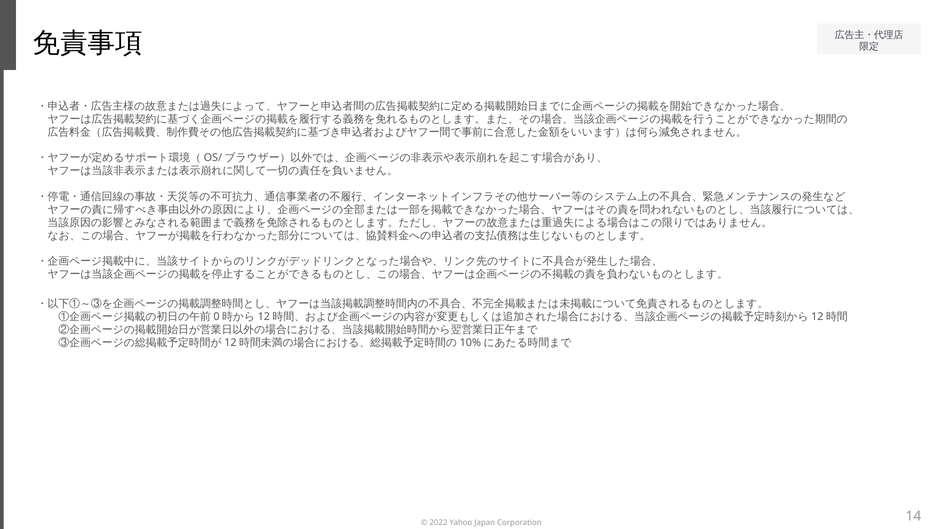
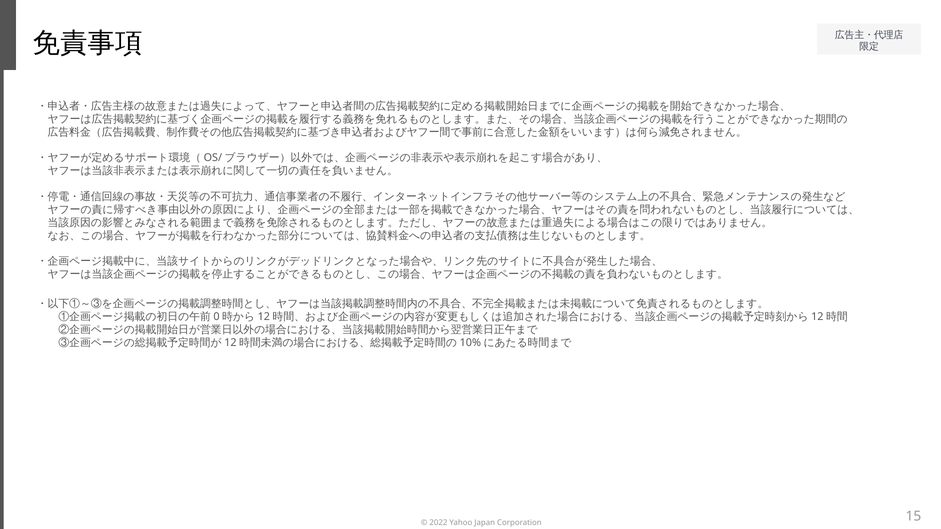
14: 14 -> 15
